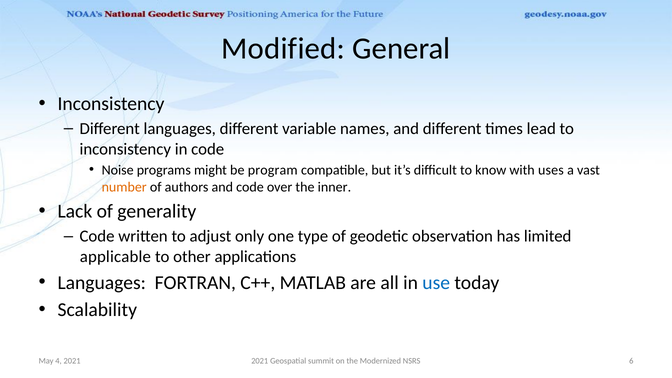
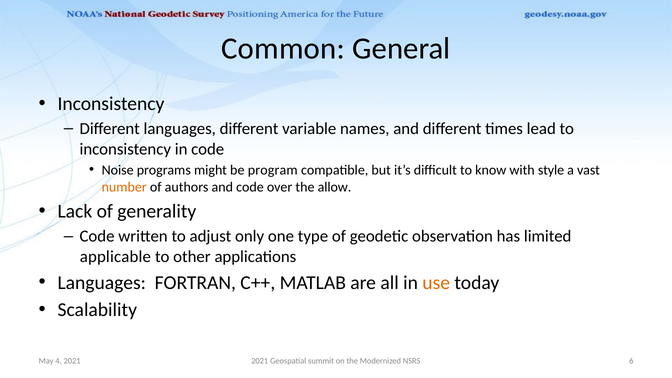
Modified: Modified -> Common
uses: uses -> style
inner: inner -> allow
use colour: blue -> orange
